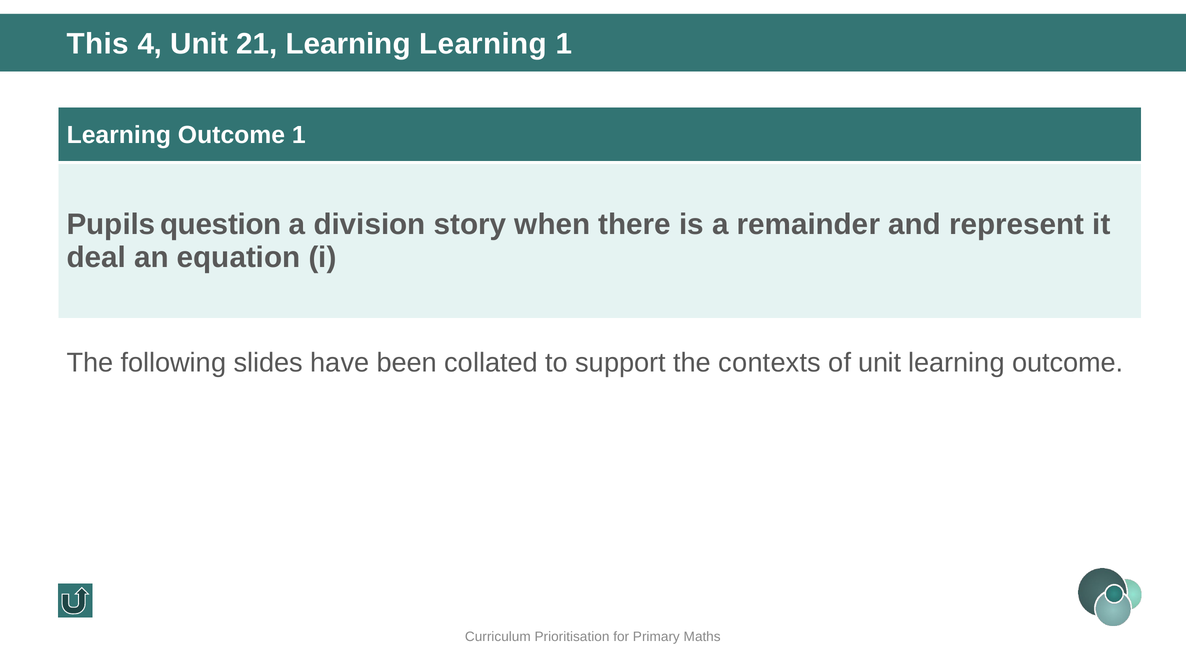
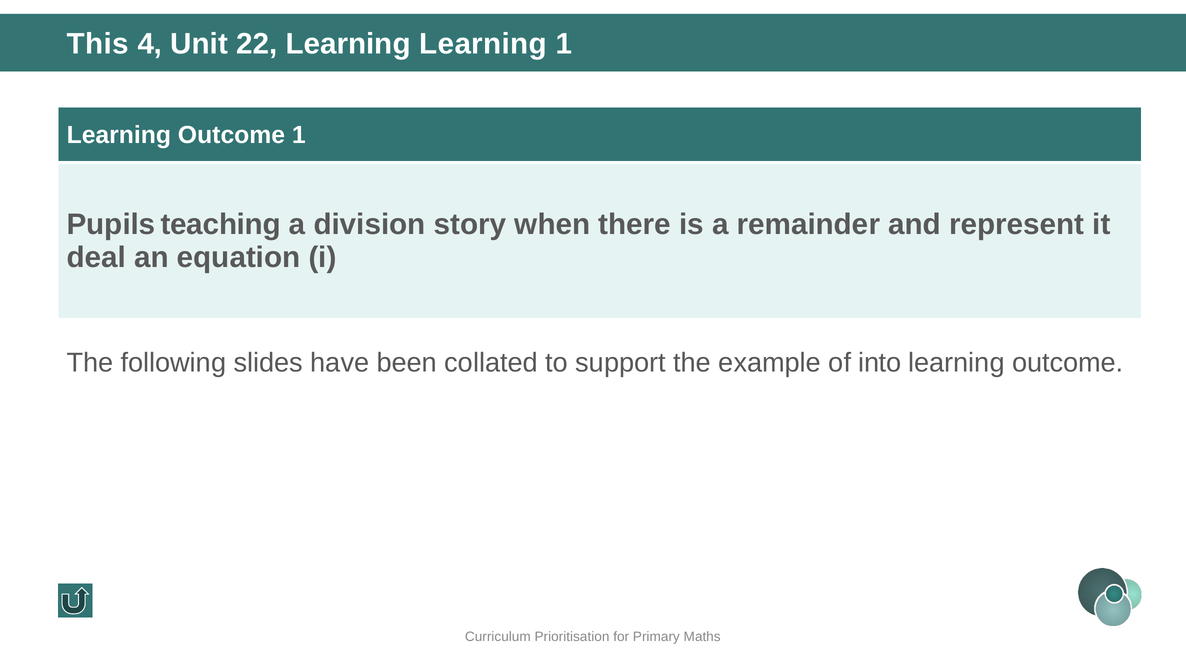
21: 21 -> 22
question: question -> teaching
contexts: contexts -> example
of unit: unit -> into
